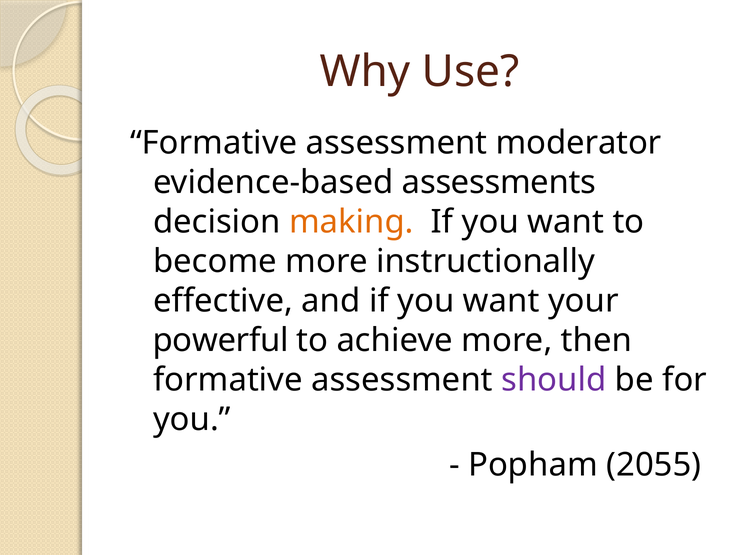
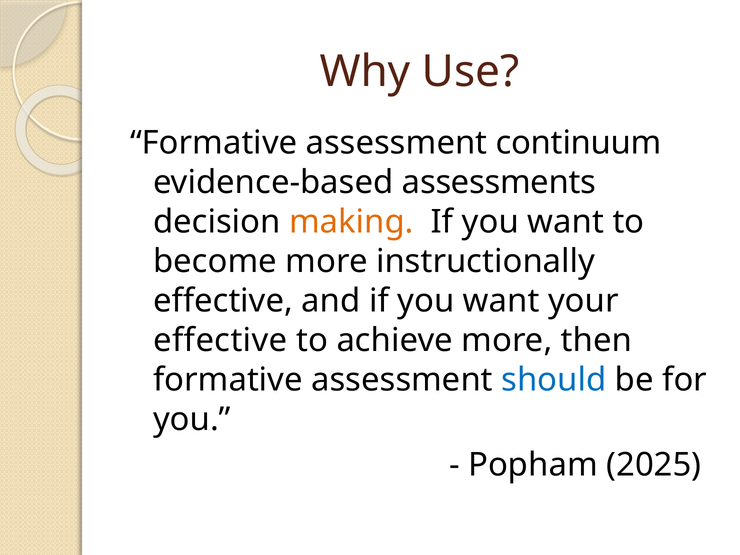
moderator: moderator -> continuum
powerful at (221, 340): powerful -> effective
should colour: purple -> blue
2055: 2055 -> 2025
